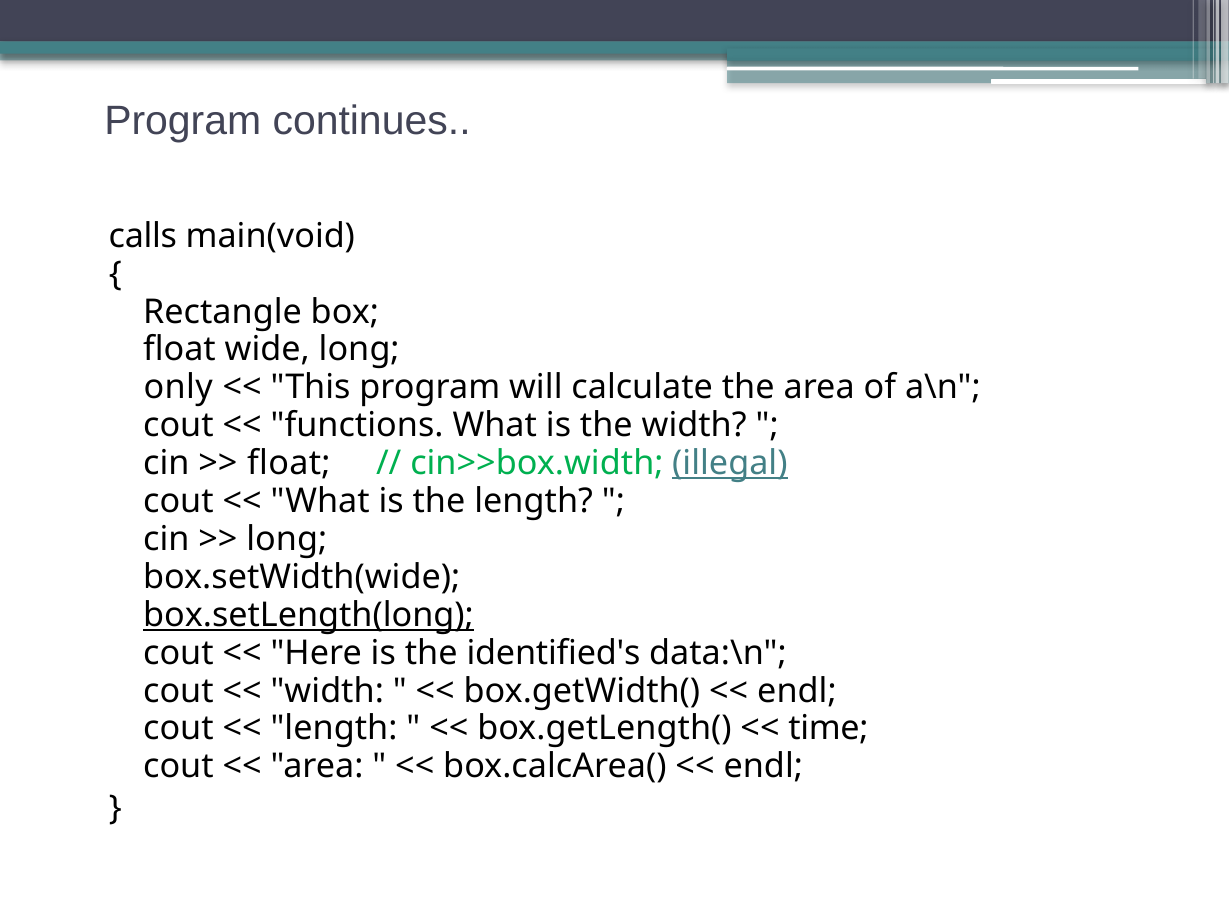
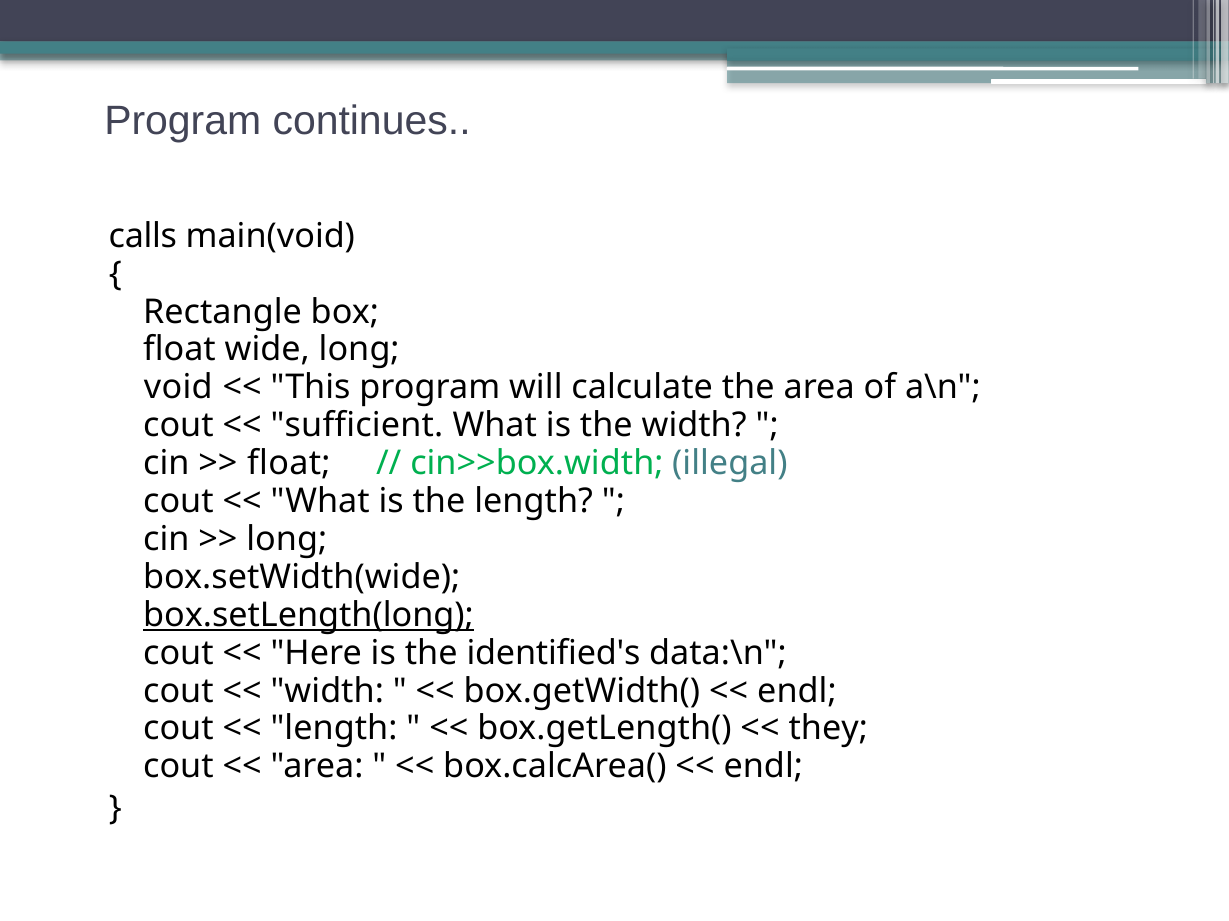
only: only -> void
functions: functions -> sufficient
illegal underline: present -> none
time: time -> they
